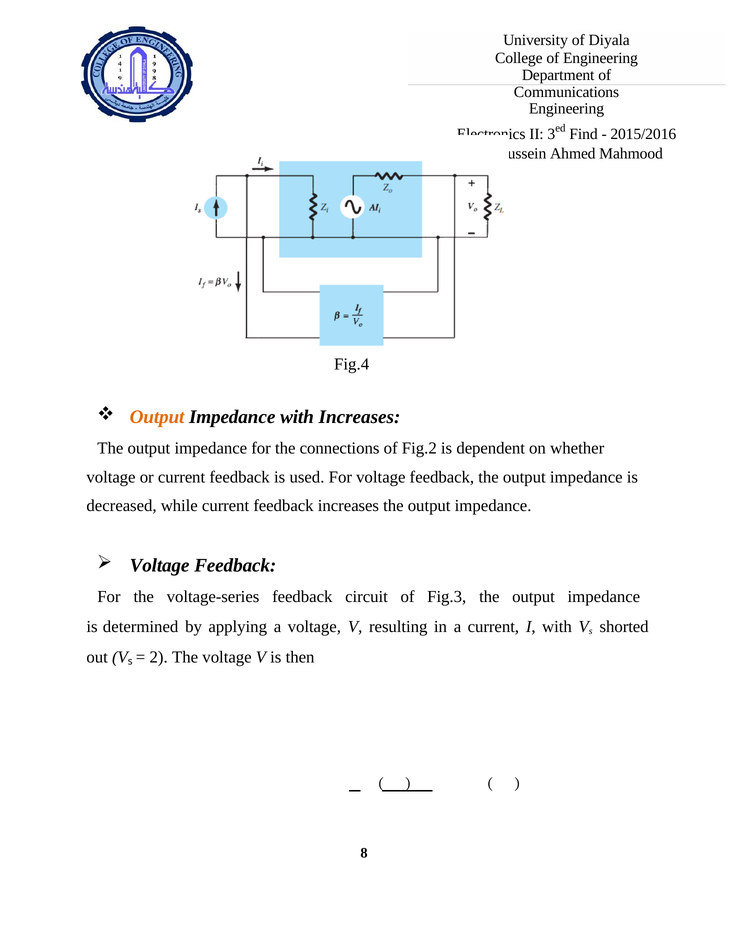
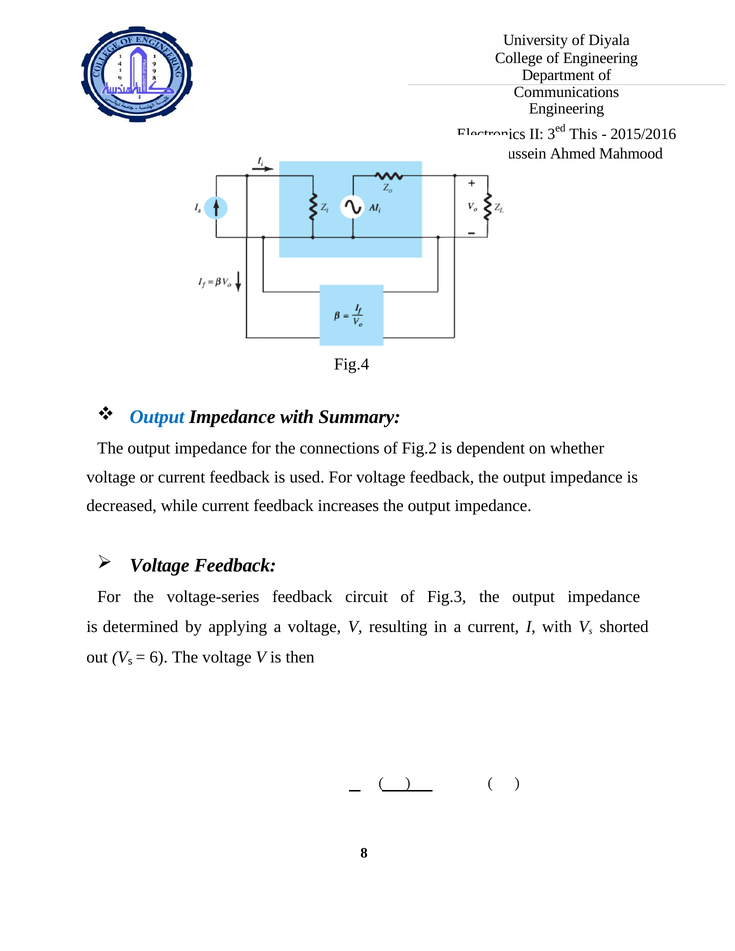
Find: Find -> This
Output at (157, 417) colour: orange -> blue
with Increases: Increases -> Summary
2: 2 -> 6
